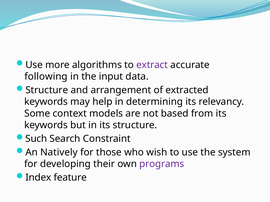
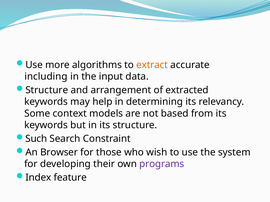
extract colour: purple -> orange
following: following -> including
Natively: Natively -> Browser
